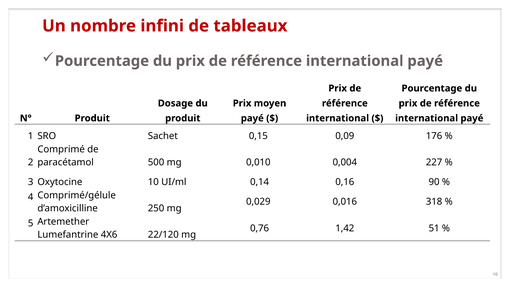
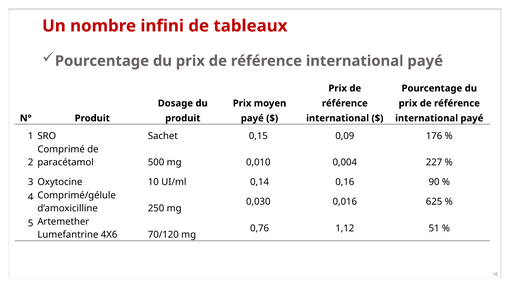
0,029: 0,029 -> 0,030
318: 318 -> 625
1,42: 1,42 -> 1,12
22/120: 22/120 -> 70/120
